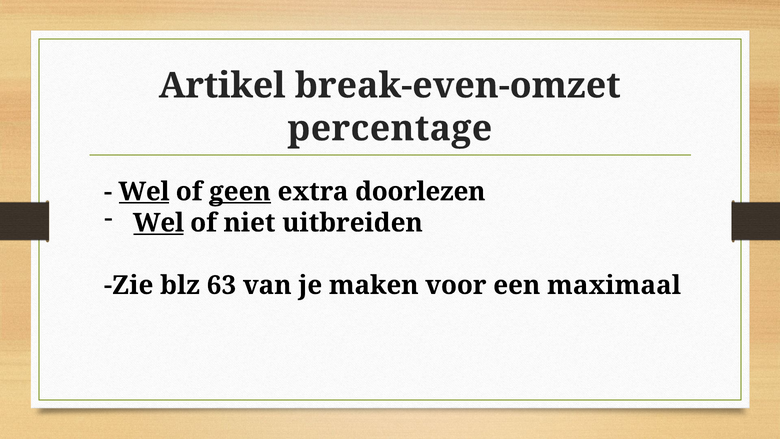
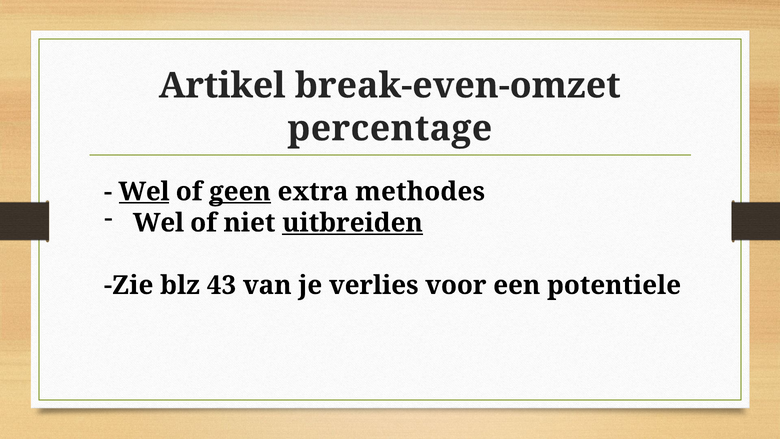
doorlezen: doorlezen -> methodes
Wel at (158, 223) underline: present -> none
uitbreiden underline: none -> present
63: 63 -> 43
maken: maken -> verlies
maximaal: maximaal -> potentiele
